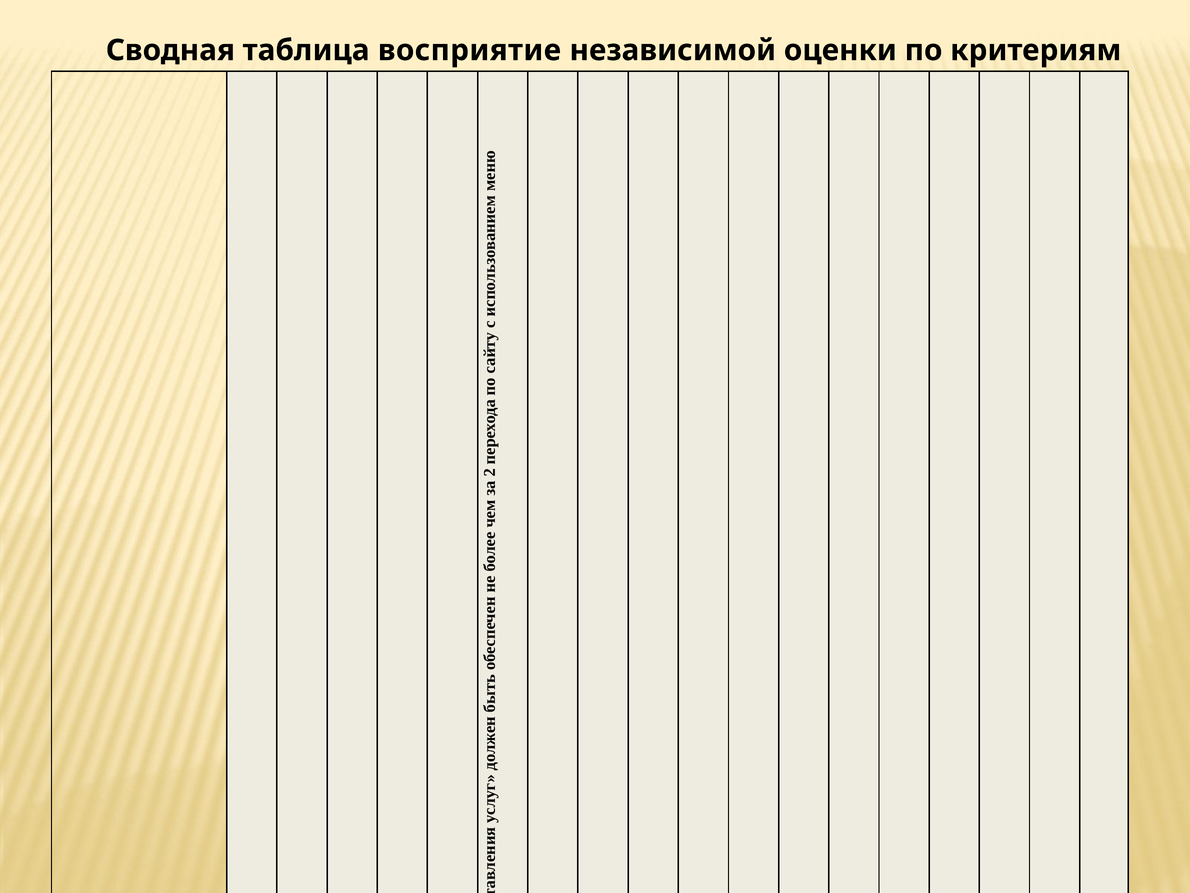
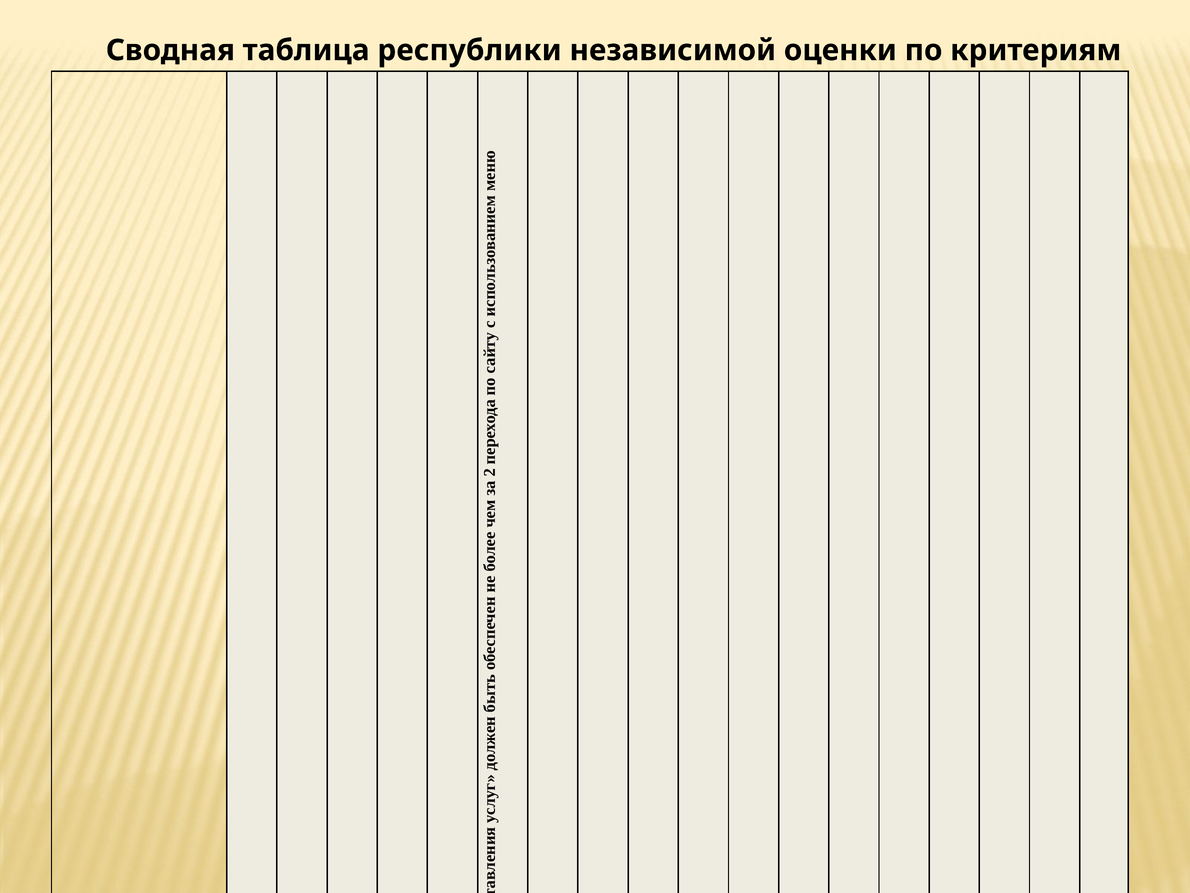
восприятие: восприятие -> республики
